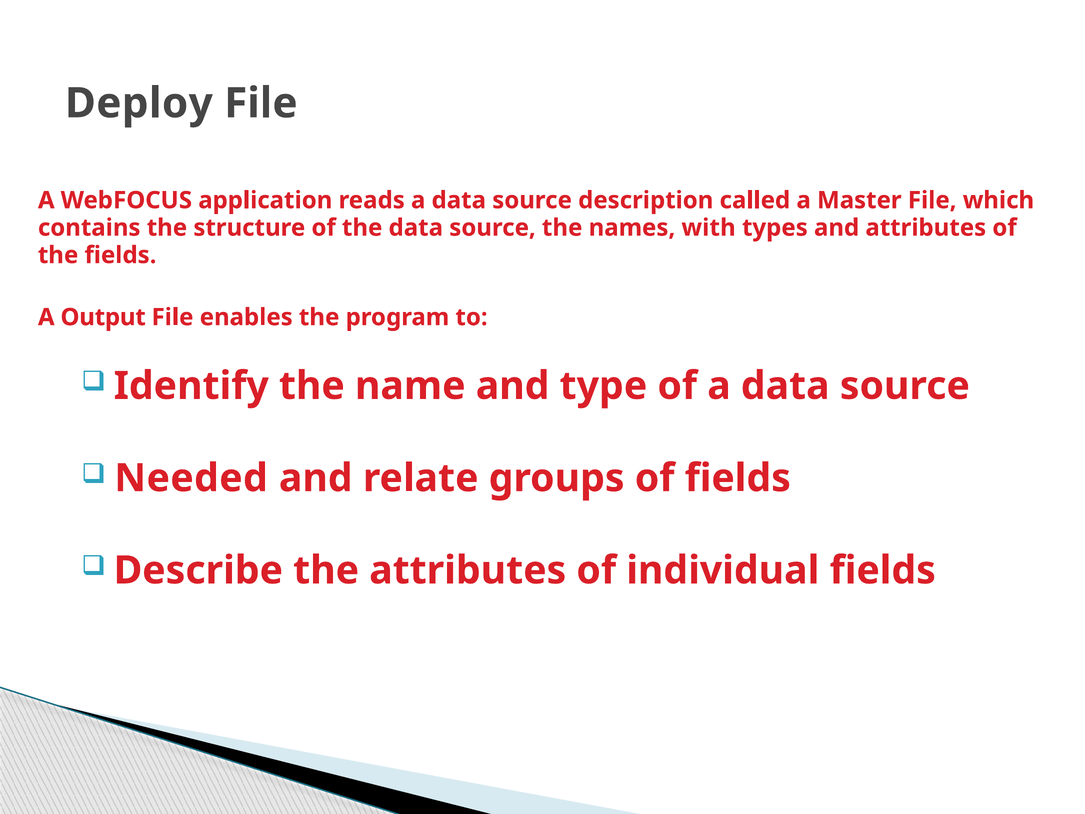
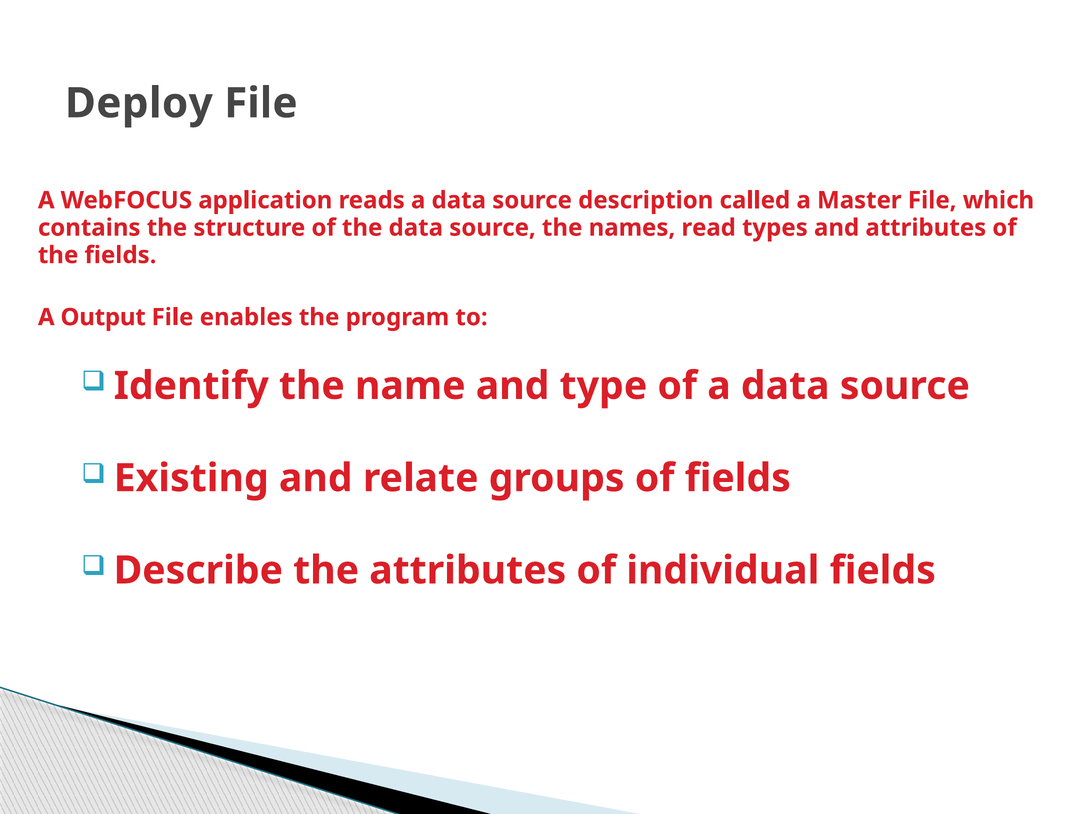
with: with -> read
Needed: Needed -> Existing
